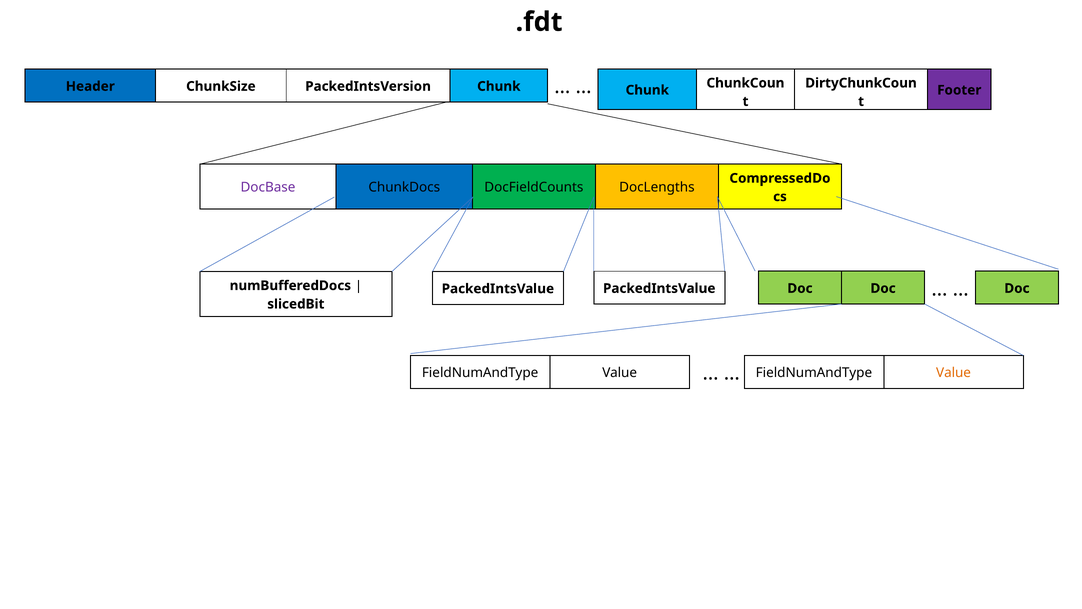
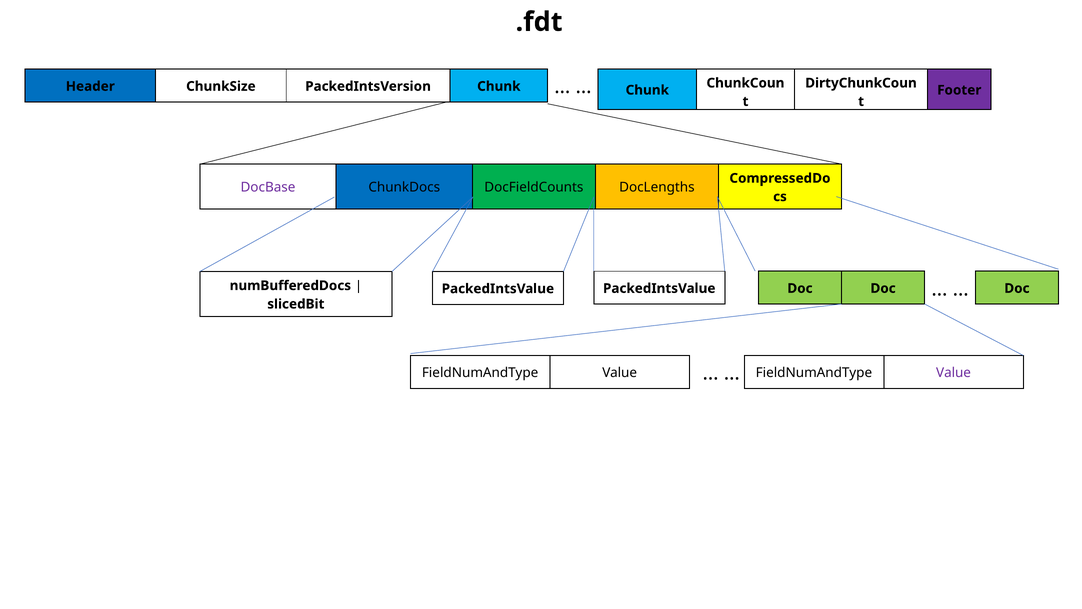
Value at (954, 373) colour: orange -> purple
